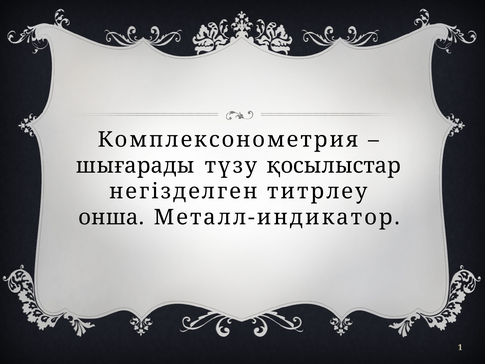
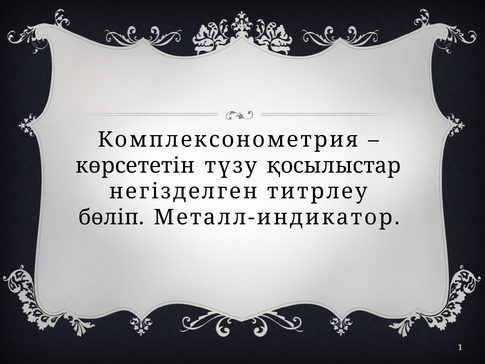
шығарады: шығарады -> көрсететін
онша: онша -> бөліп
